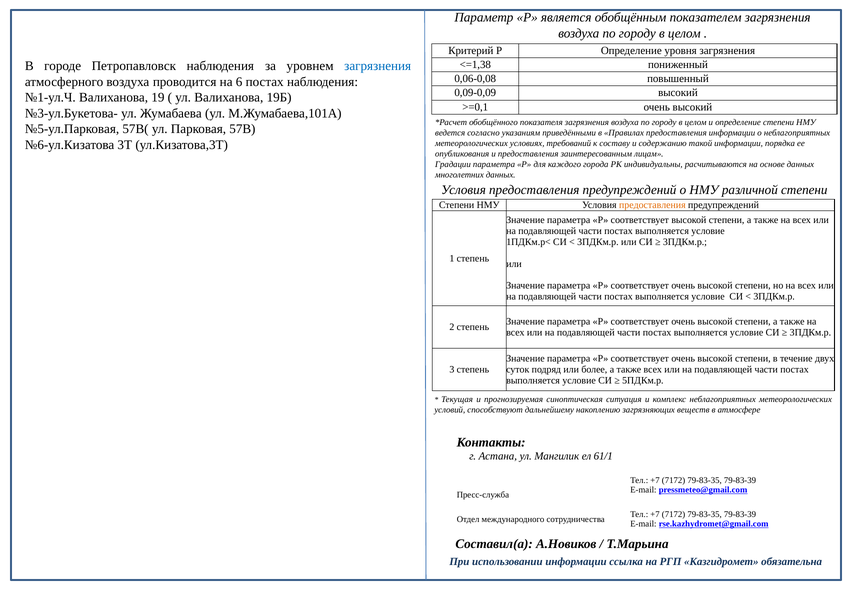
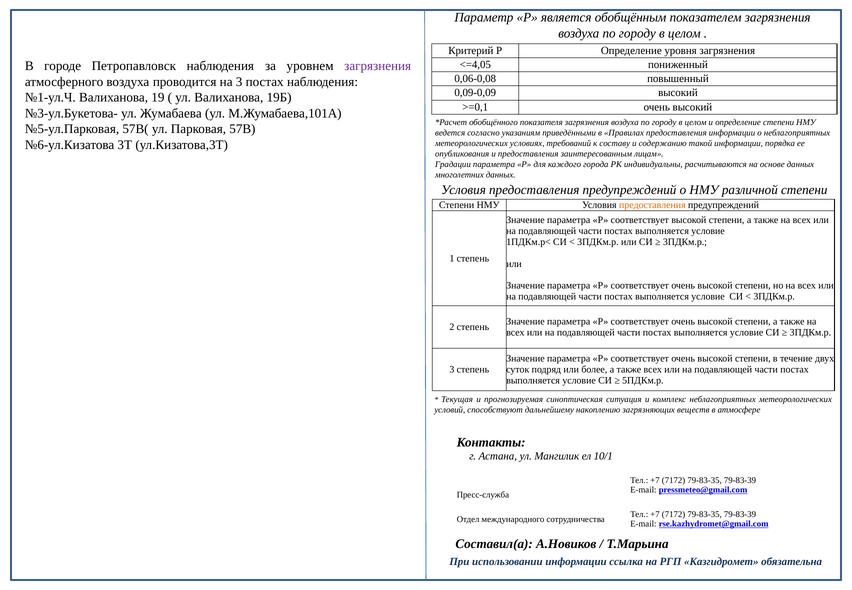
<=1,38: <=1,38 -> <=4,05
загрязнения at (378, 66) colour: blue -> purple
на 6: 6 -> 3
61/1: 61/1 -> 10/1
